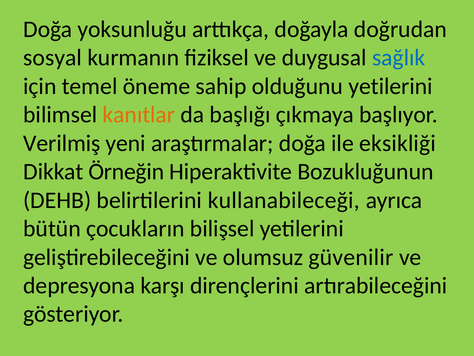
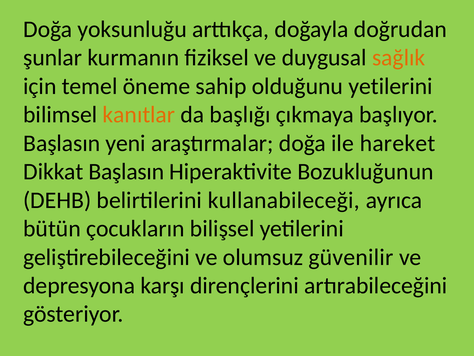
sosyal: sosyal -> şunlar
sağlık colour: blue -> orange
Verilmiş at (62, 143): Verilmiş -> Başlasın
eksikliği: eksikliği -> hareket
Dikkat Örneğin: Örneğin -> Başlasın
